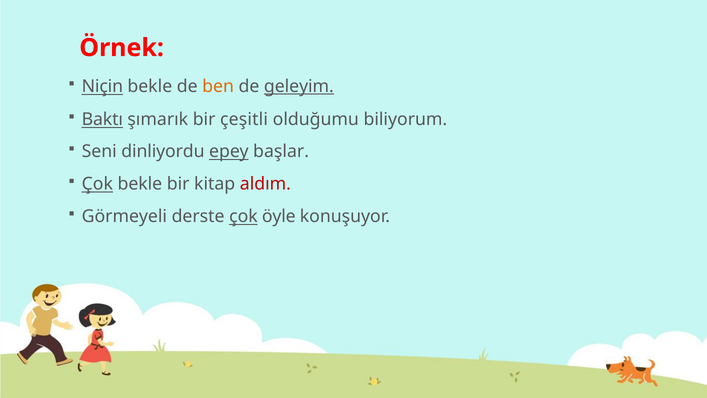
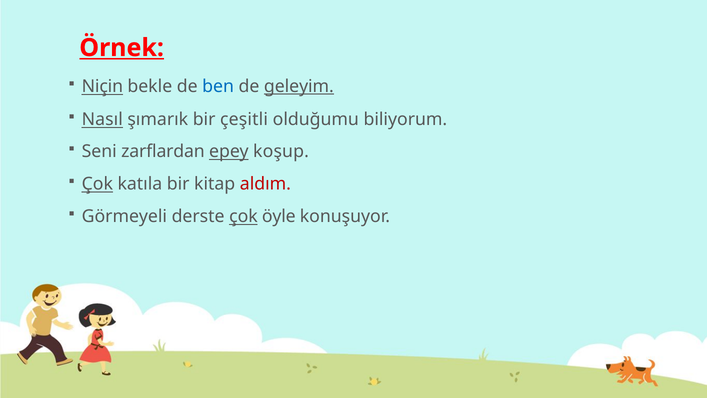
Örnek underline: none -> present
ben colour: orange -> blue
Baktı: Baktı -> Nasıl
dinliyordu: dinliyordu -> zarflardan
başlar: başlar -> koşup
Çok bekle: bekle -> katıla
